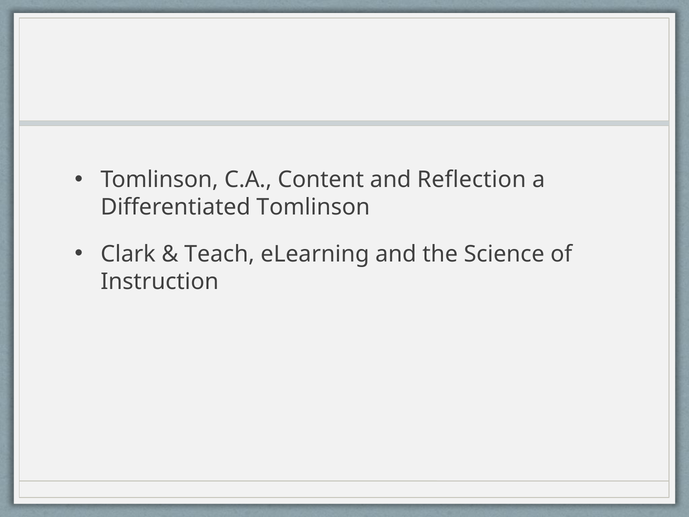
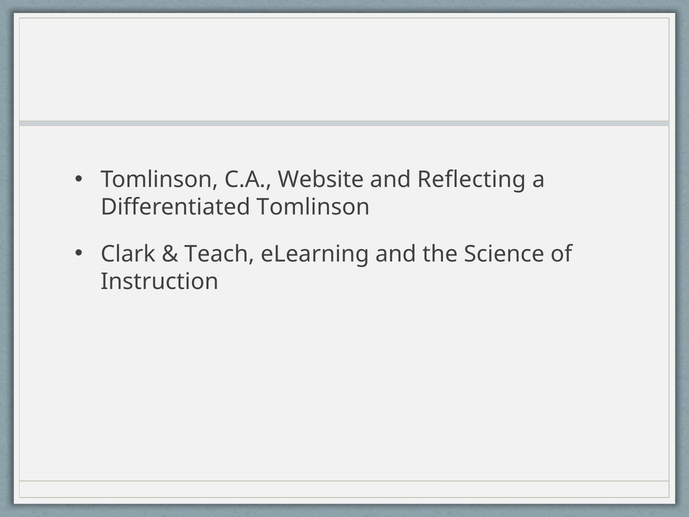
Content: Content -> Website
Reflection: Reflection -> Reflecting
